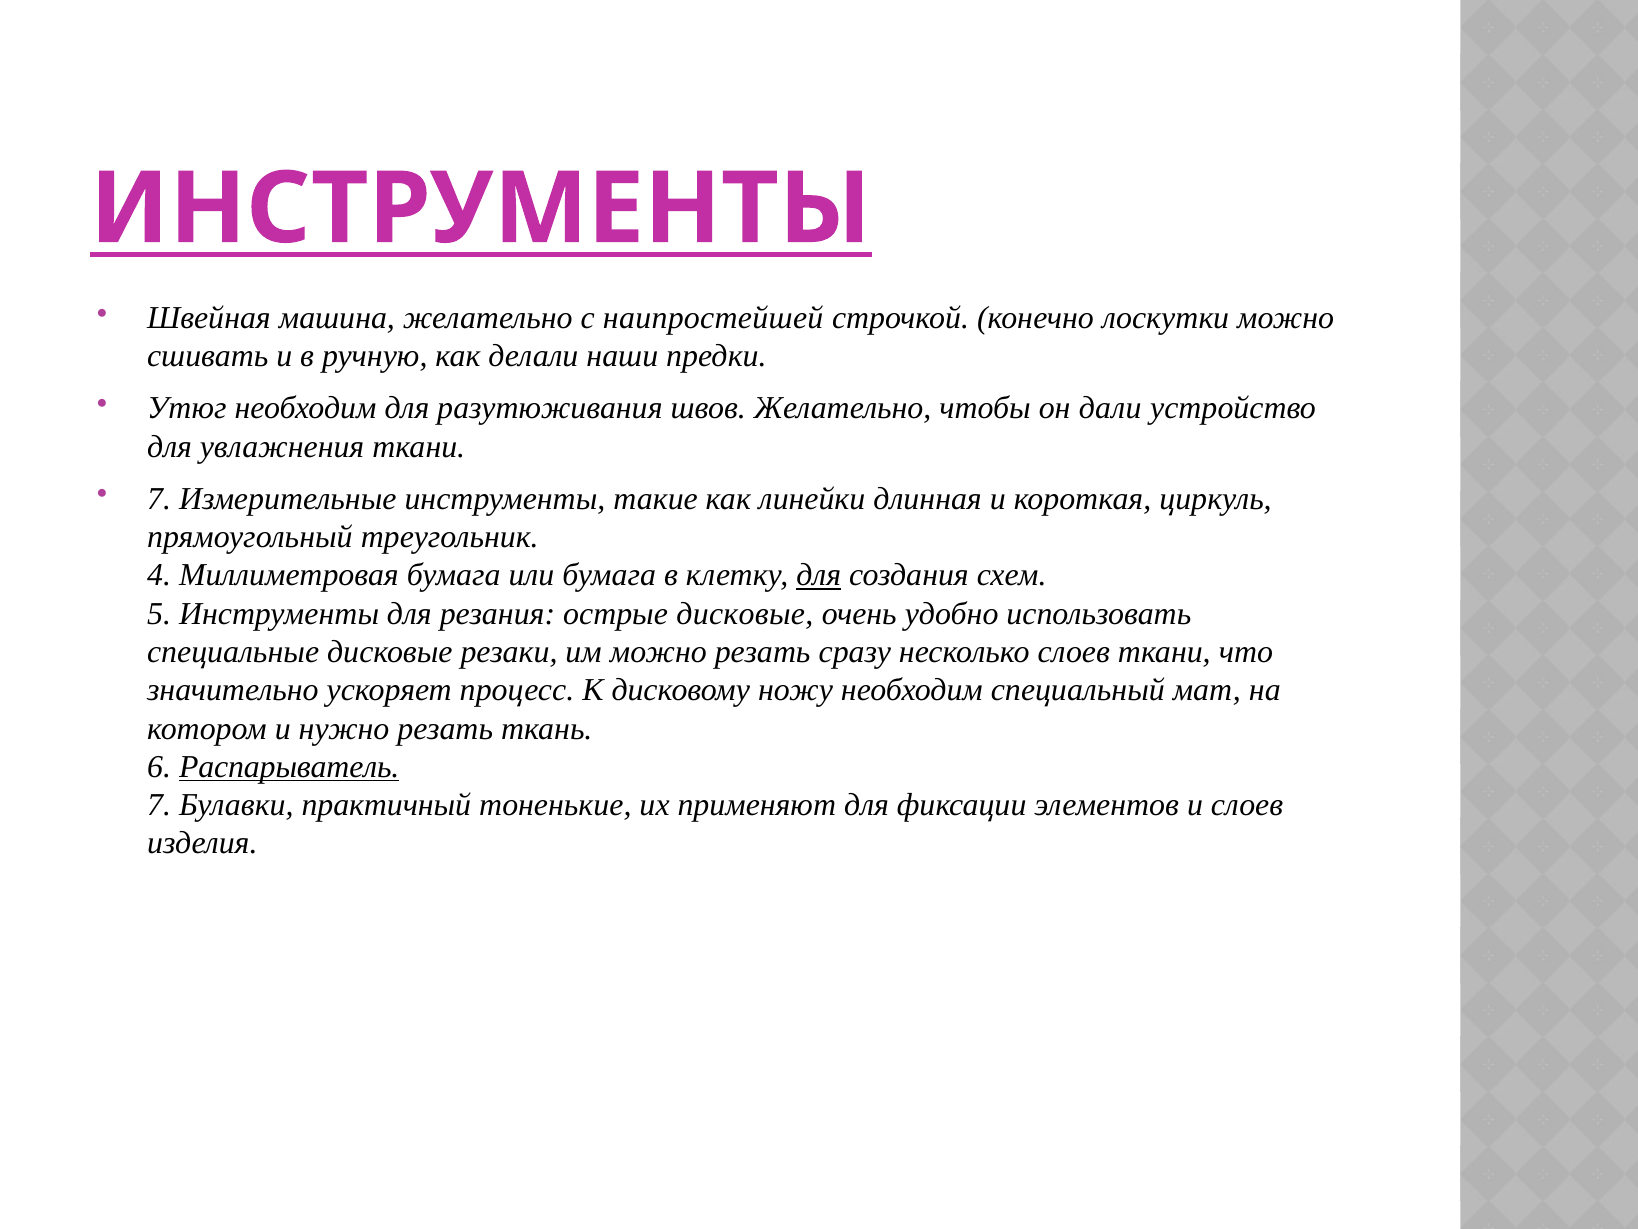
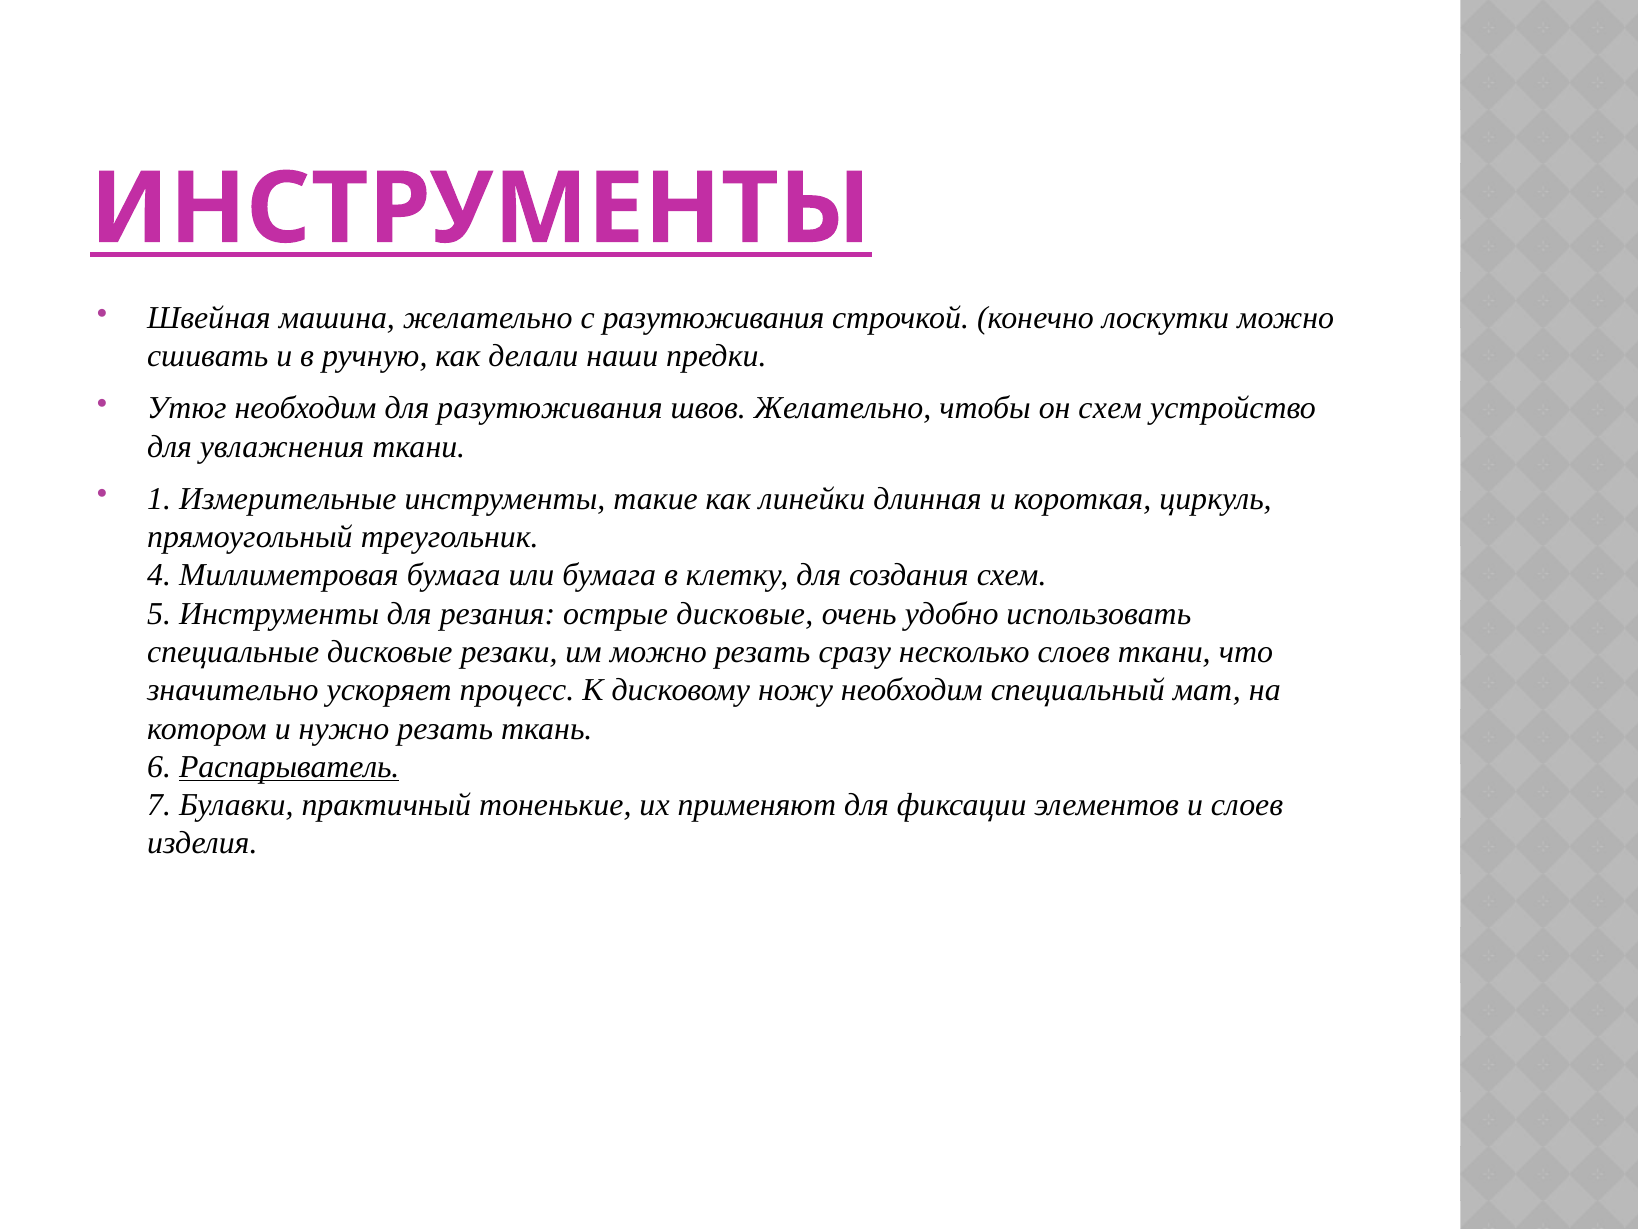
с наипростейшей: наипростейшей -> разутюживания
он дали: дали -> схем
7 at (159, 498): 7 -> 1
для at (819, 575) underline: present -> none
